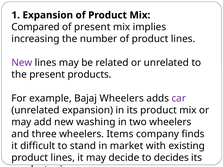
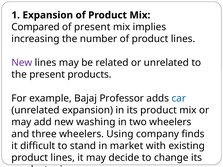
Bajaj Wheelers: Wheelers -> Professor
car colour: purple -> blue
Items: Items -> Using
decides: decides -> change
